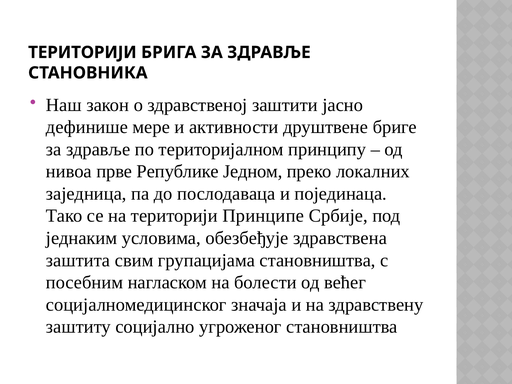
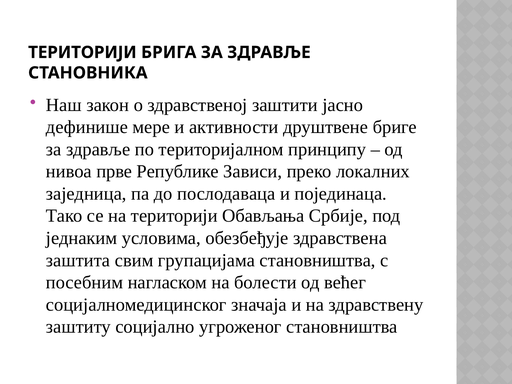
Једном: Једном -> Зависи
Принципе: Принципе -> Обављања
